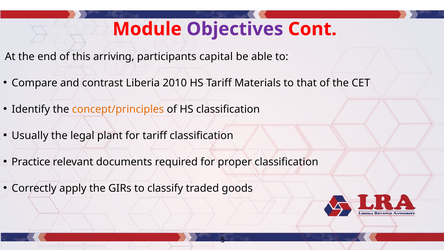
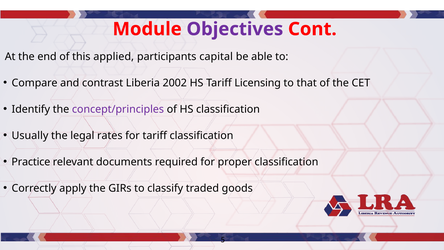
arriving: arriving -> applied
2010: 2010 -> 2002
Materials: Materials -> Licensing
concept/principles colour: orange -> purple
plant: plant -> rates
